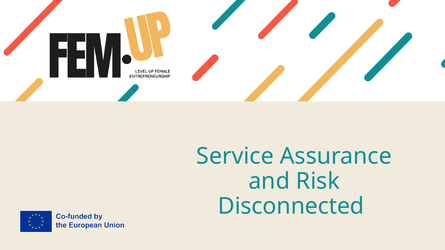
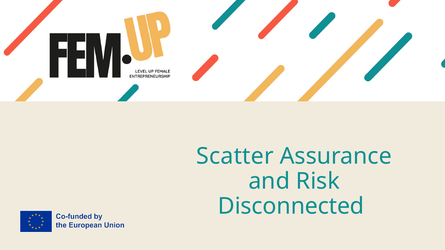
Service: Service -> Scatter
